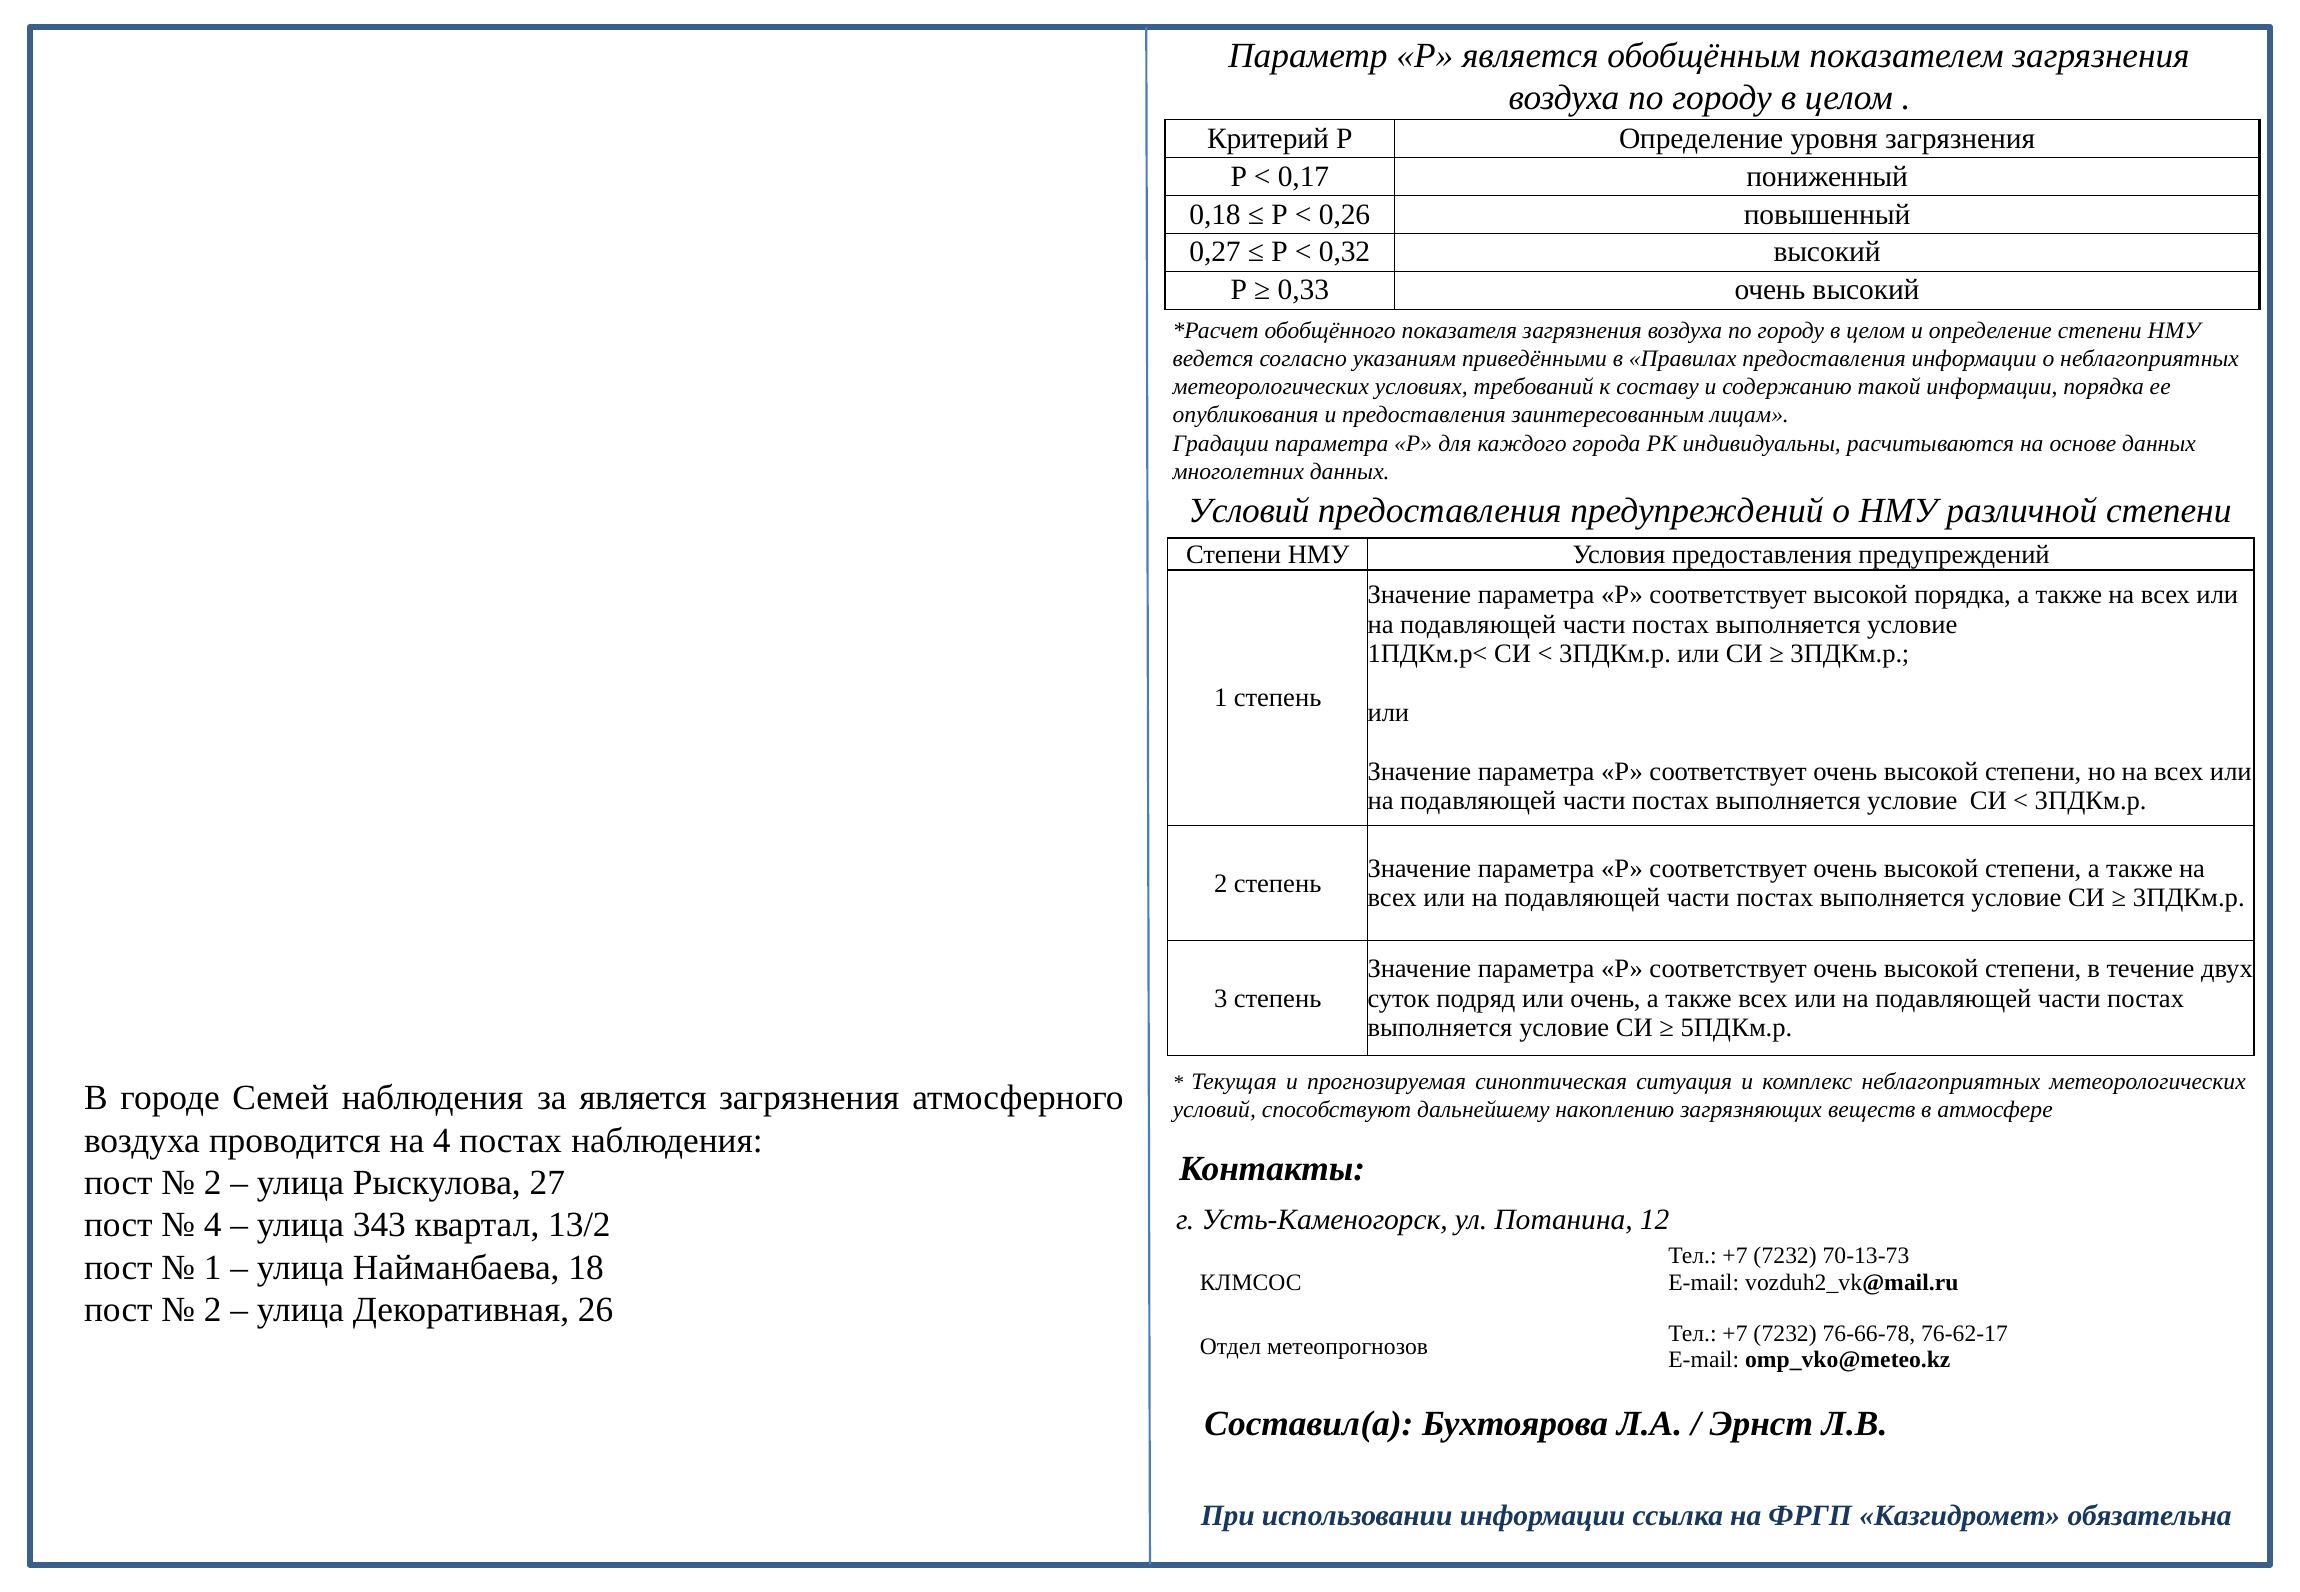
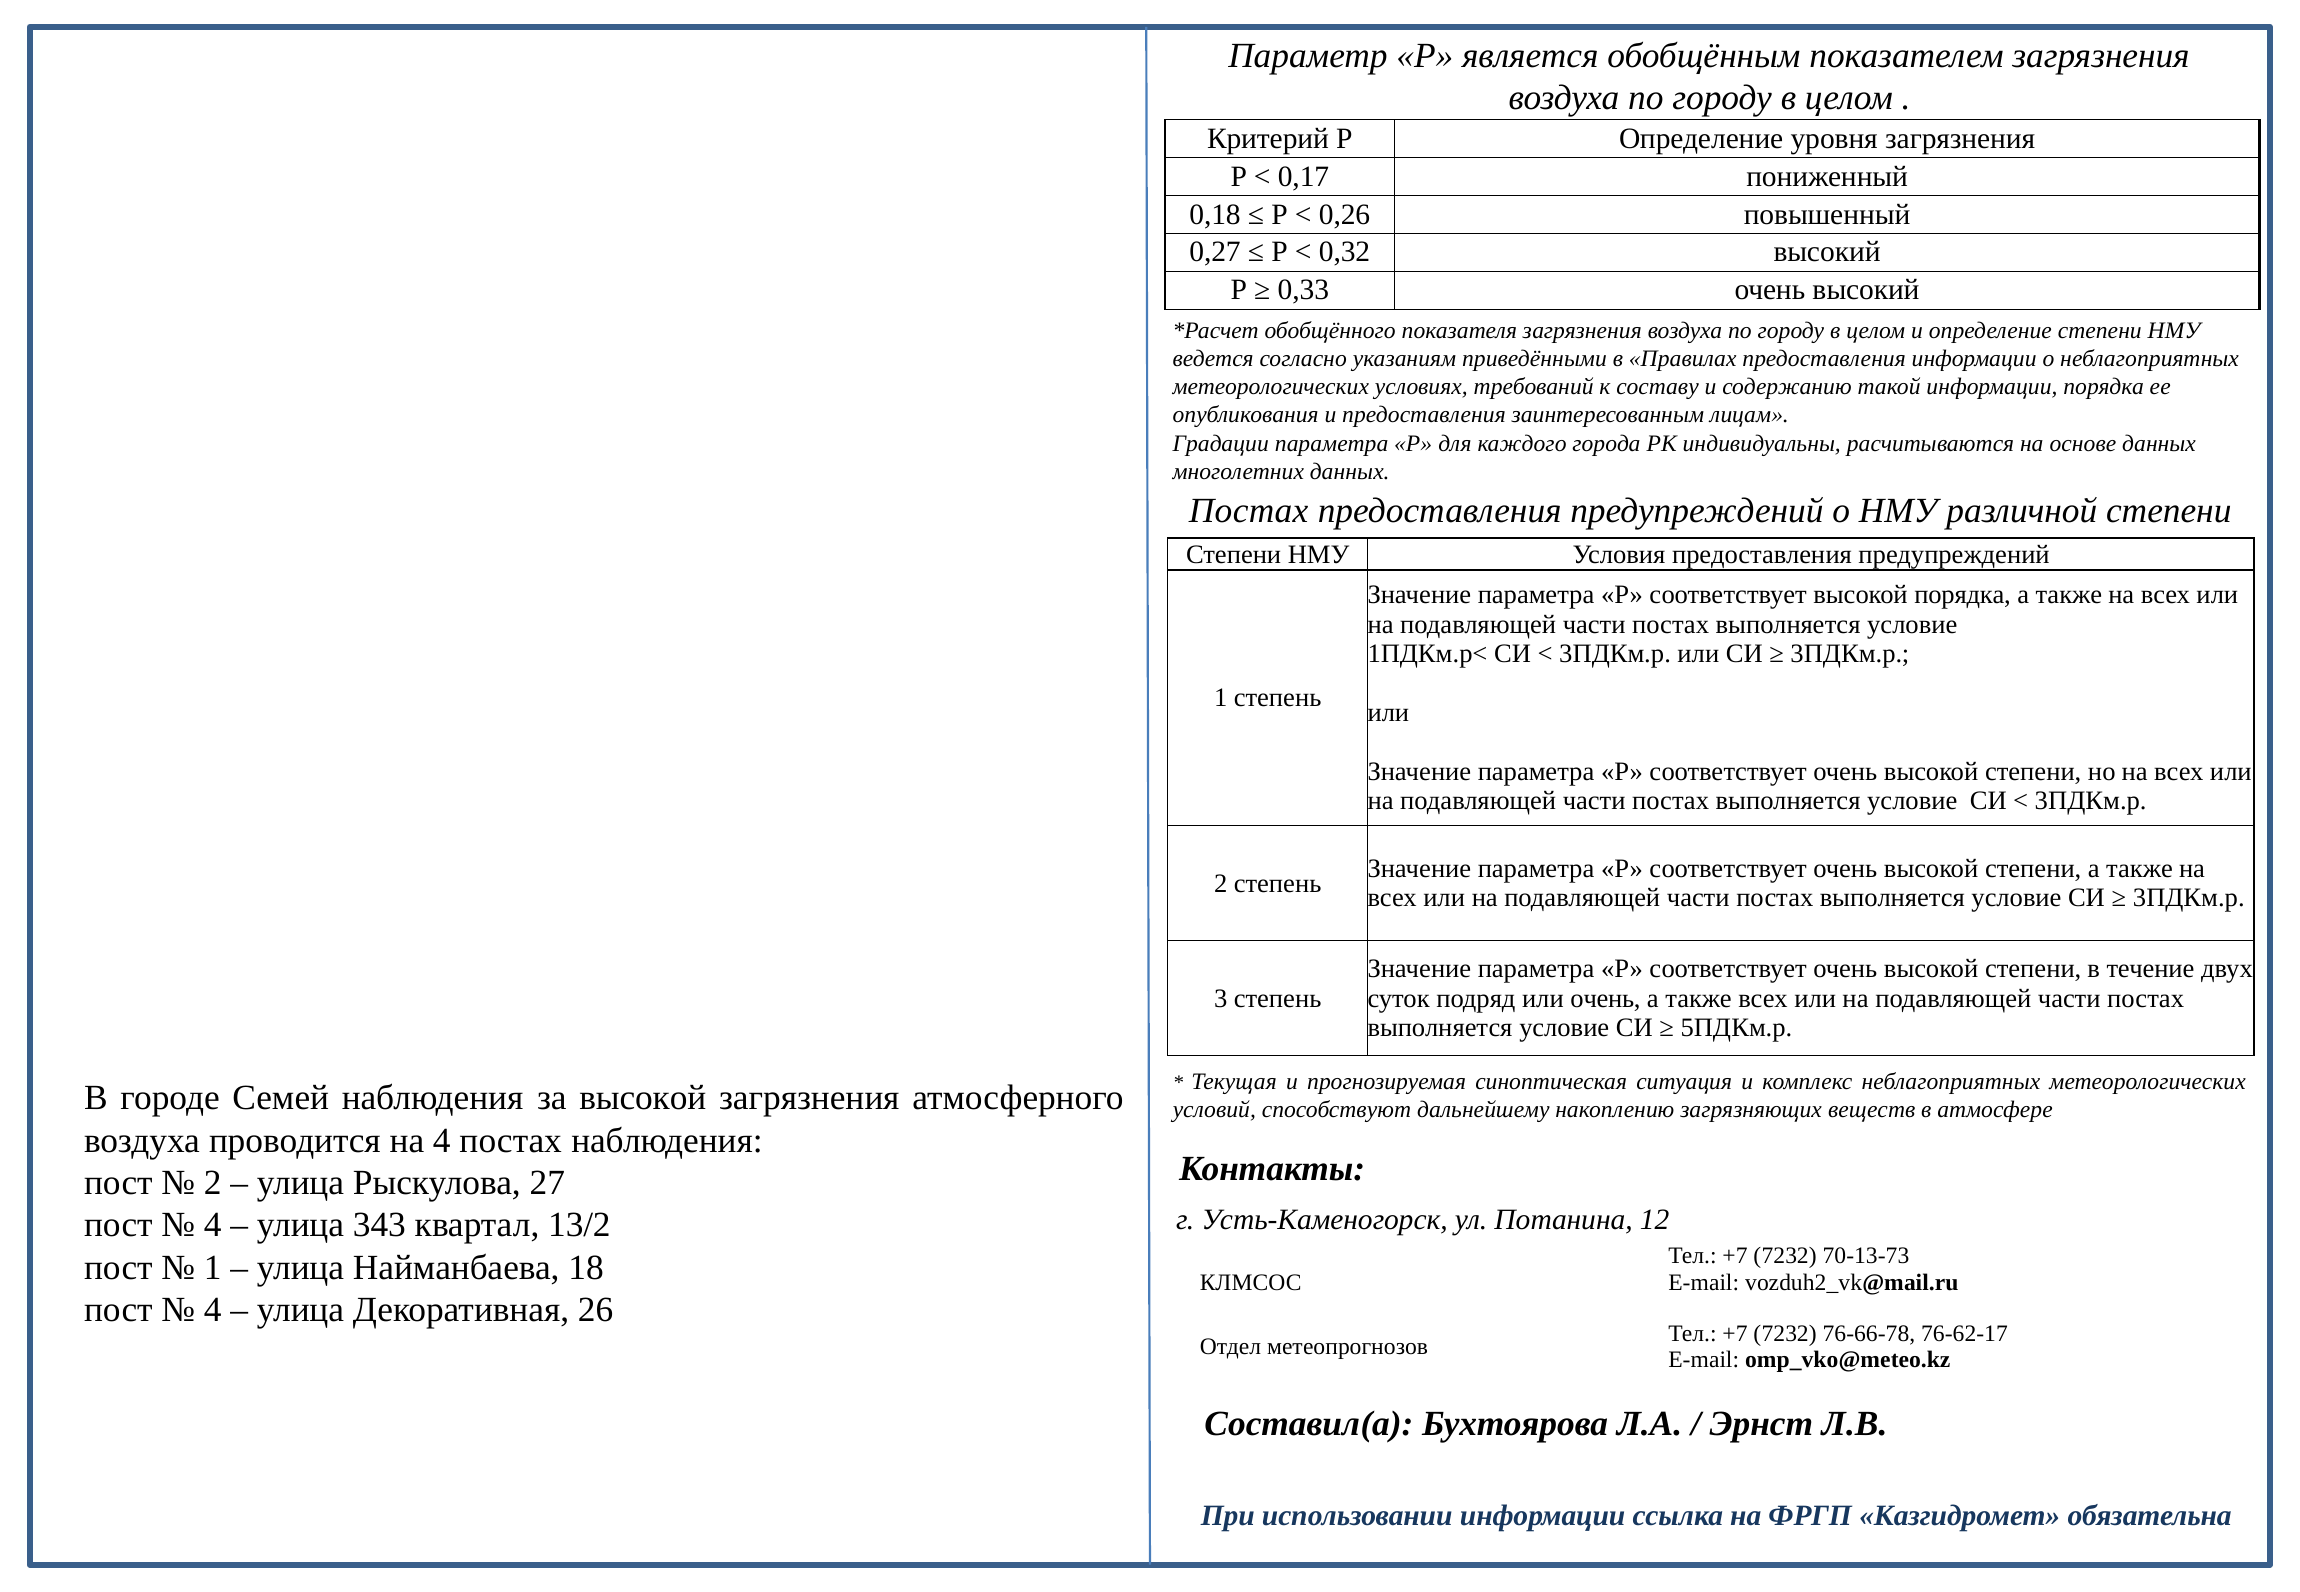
Условий at (1249, 511): Условий -> Постах
за является: является -> высокой
2 at (213, 1310): 2 -> 4
